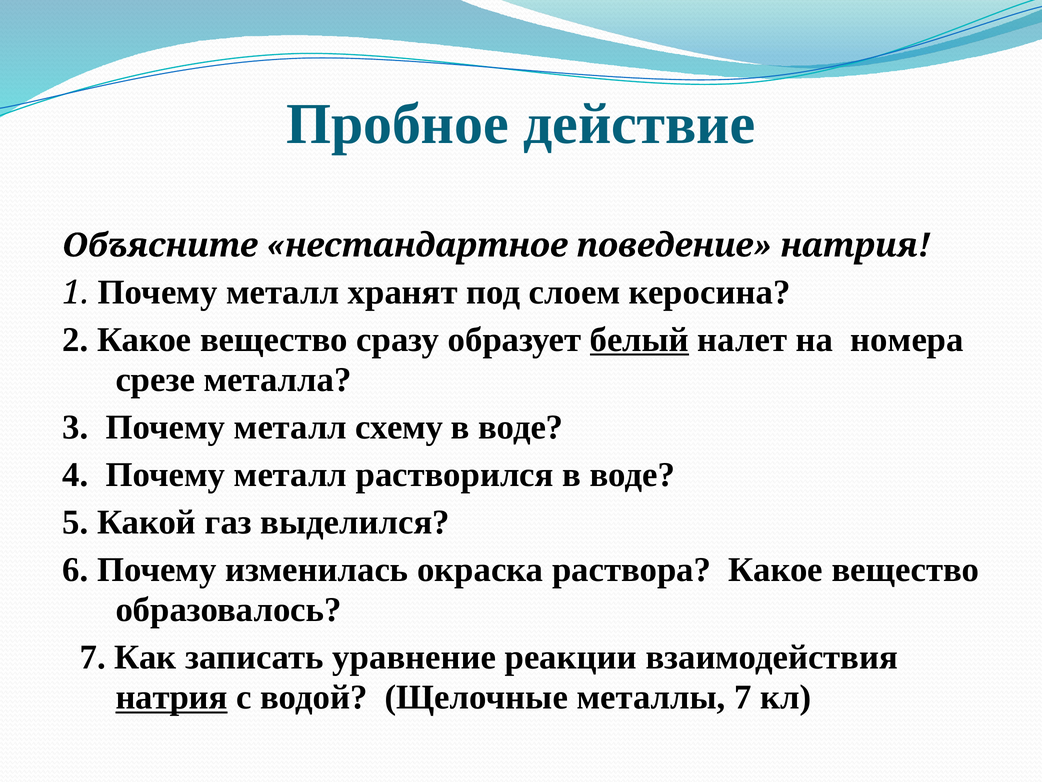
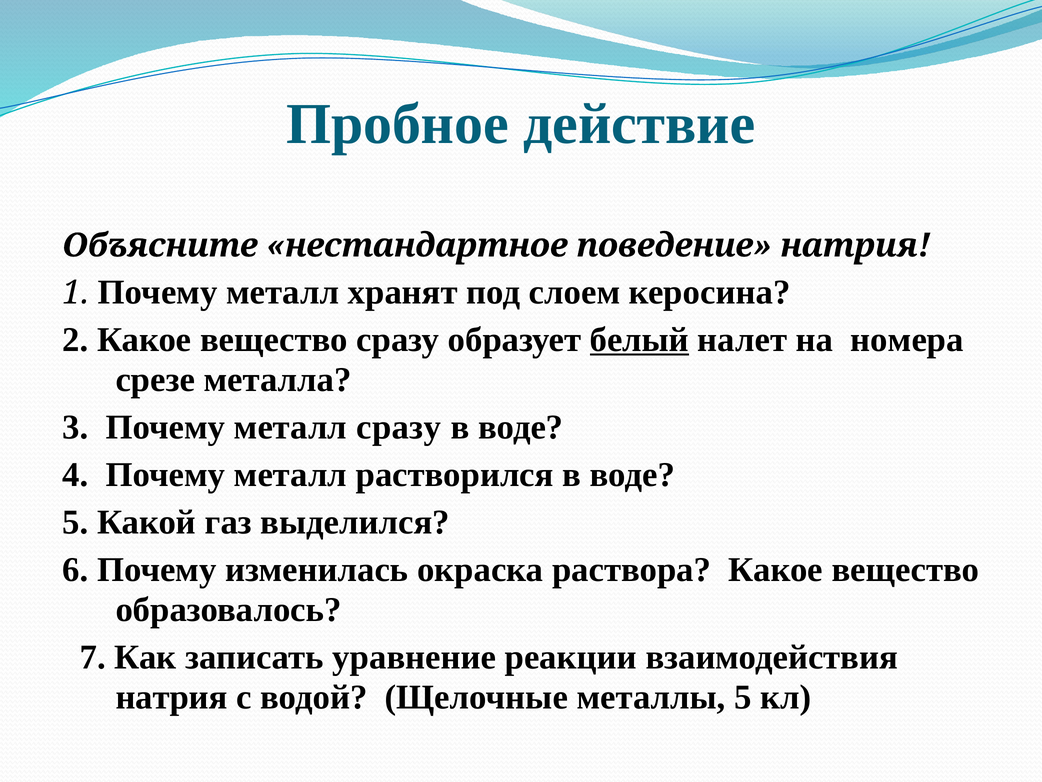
металл схему: схему -> сразу
натрия at (172, 697) underline: present -> none
металлы 7: 7 -> 5
